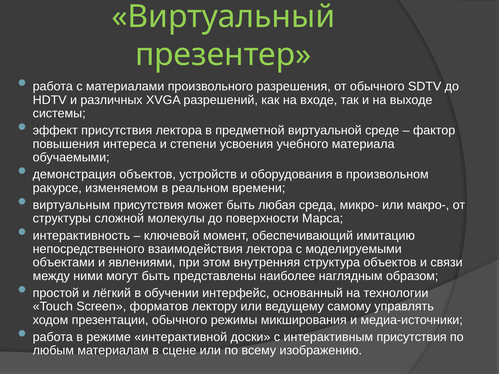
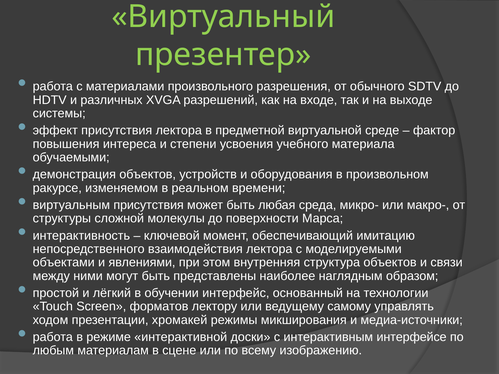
презентации обычного: обычного -> хромакей
интерактивным присутствия: присутствия -> интерфейсе
